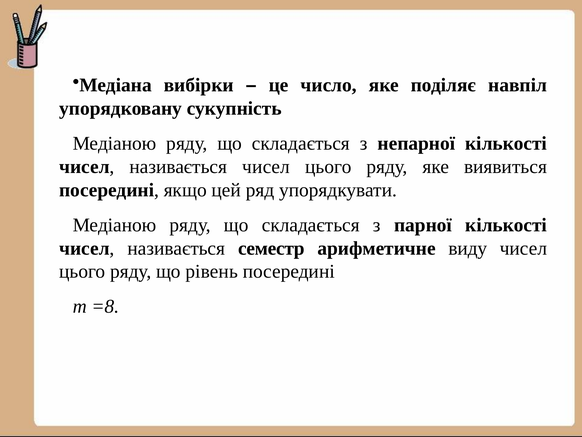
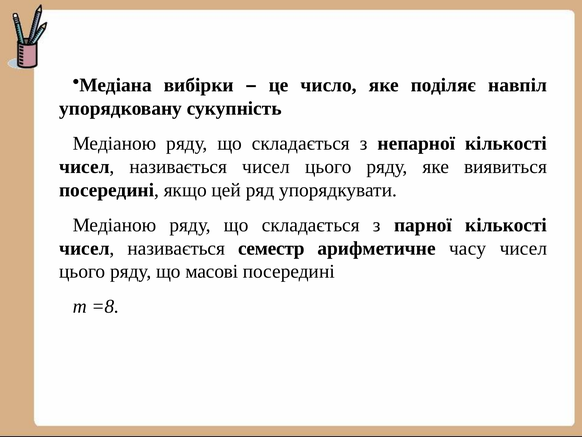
виду: виду -> часу
рівень: рівень -> масові
